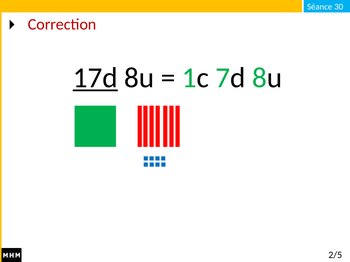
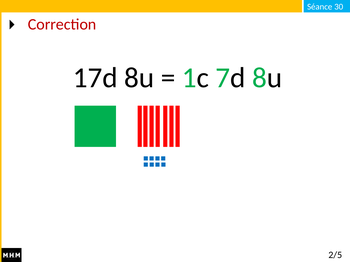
17d underline: present -> none
